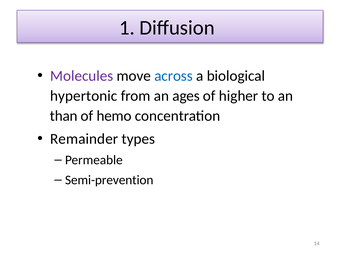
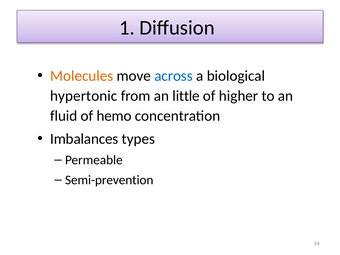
Molecules colour: purple -> orange
ages: ages -> little
than: than -> fluid
Remainder: Remainder -> Imbalances
